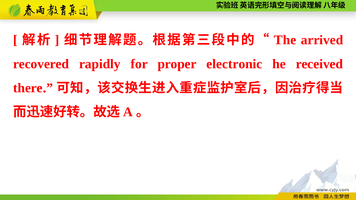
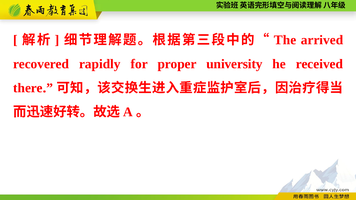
electronic: electronic -> university
